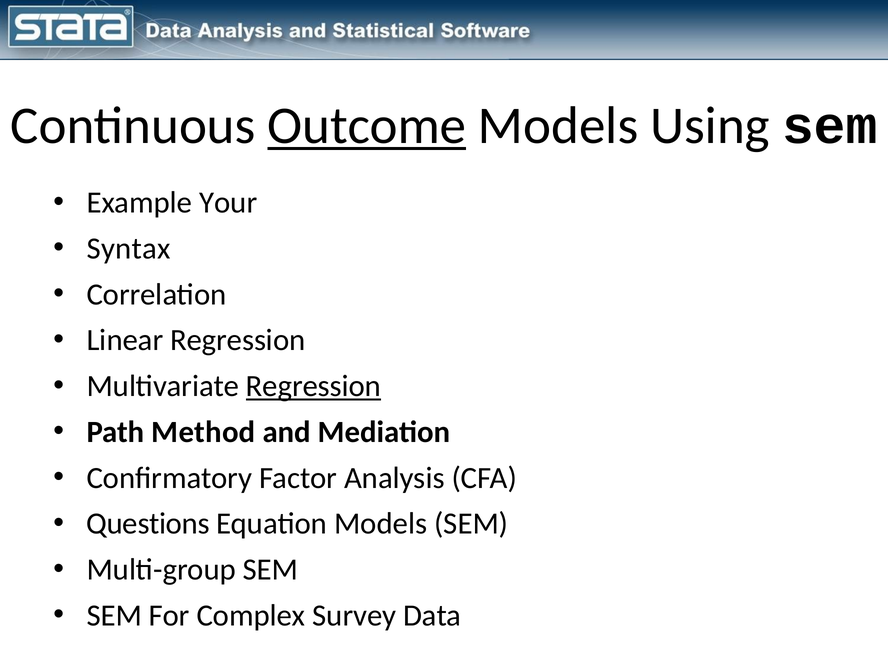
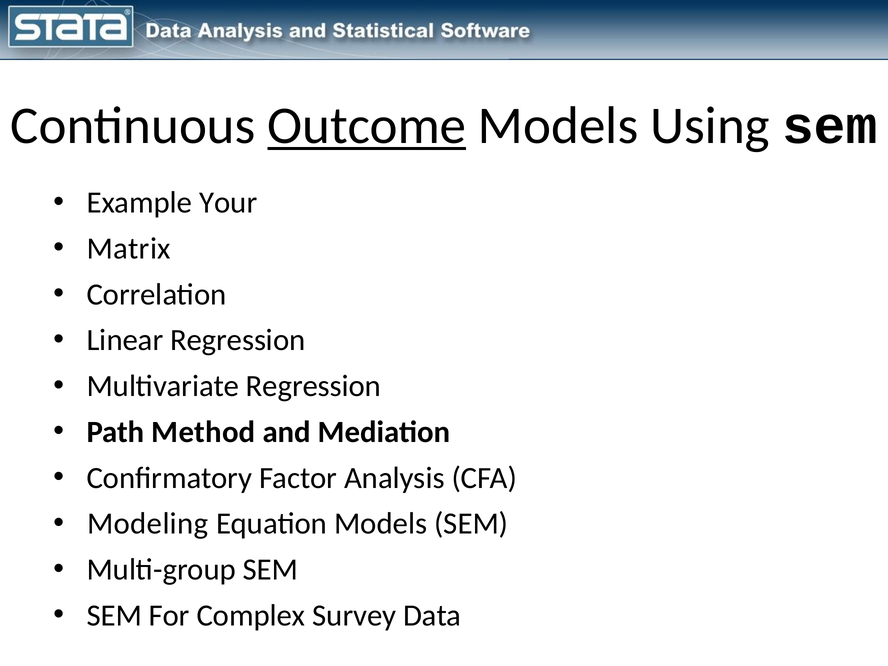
Syntax: Syntax -> Matrix
Regression at (313, 386) underline: present -> none
Questions: Questions -> Modeling
